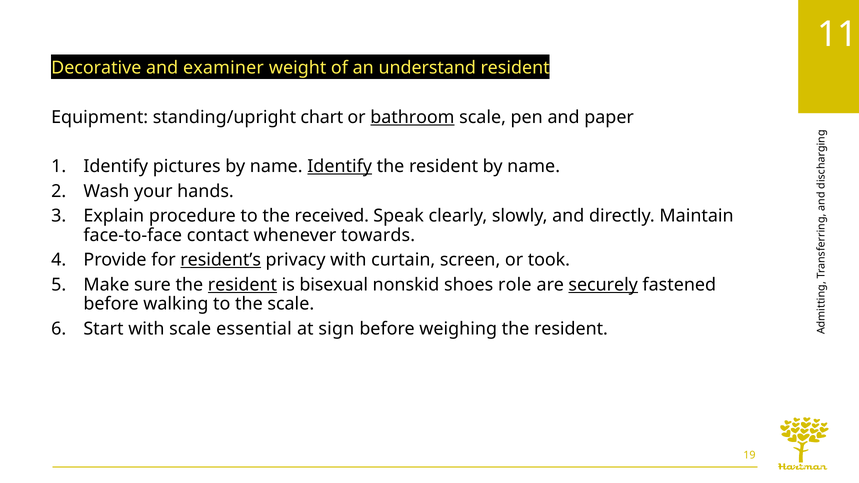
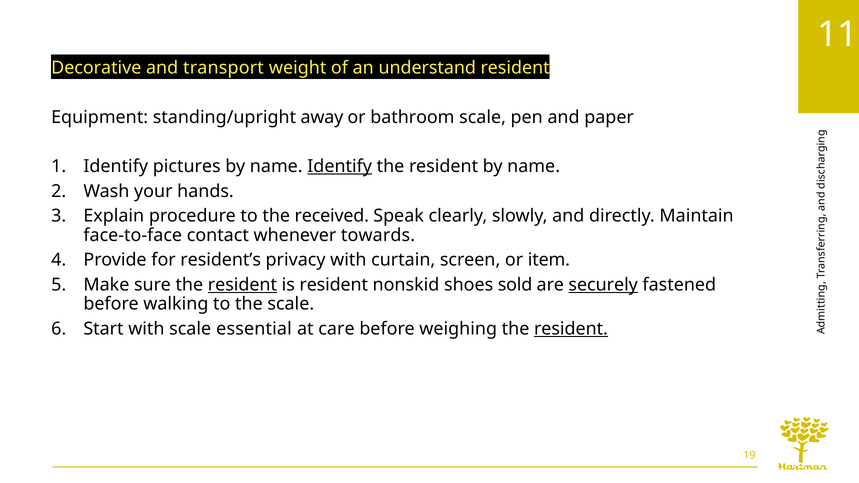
examiner: examiner -> transport
chart: chart -> away
bathroom underline: present -> none
resident’s underline: present -> none
took: took -> item
is bisexual: bisexual -> resident
role: role -> sold
sign: sign -> care
resident at (571, 329) underline: none -> present
